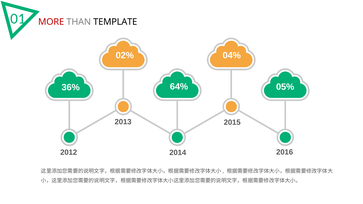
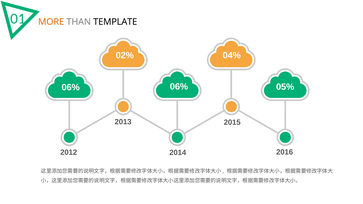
MORE colour: red -> orange
64% at (179, 87): 64% -> 06%
36% at (71, 88): 36% -> 06%
